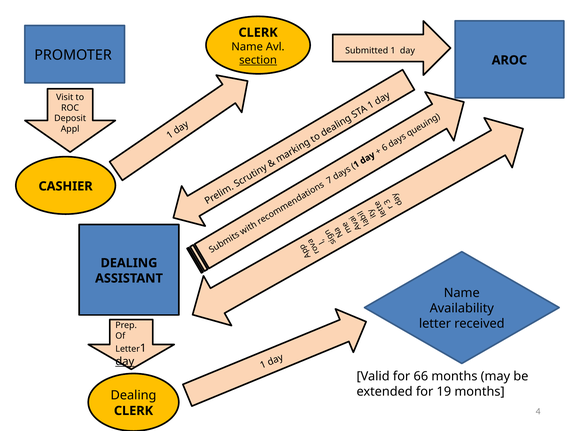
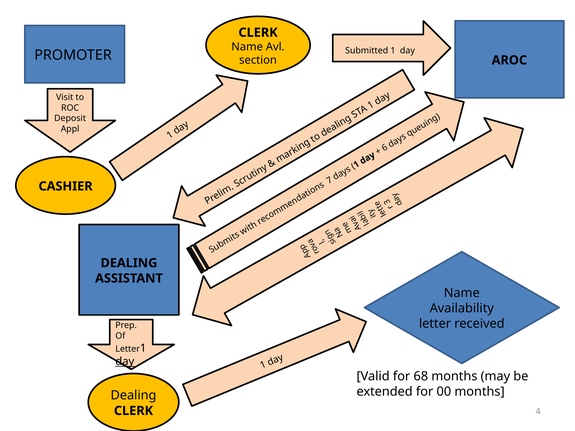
section underline: present -> none
66: 66 -> 68
19: 19 -> 00
